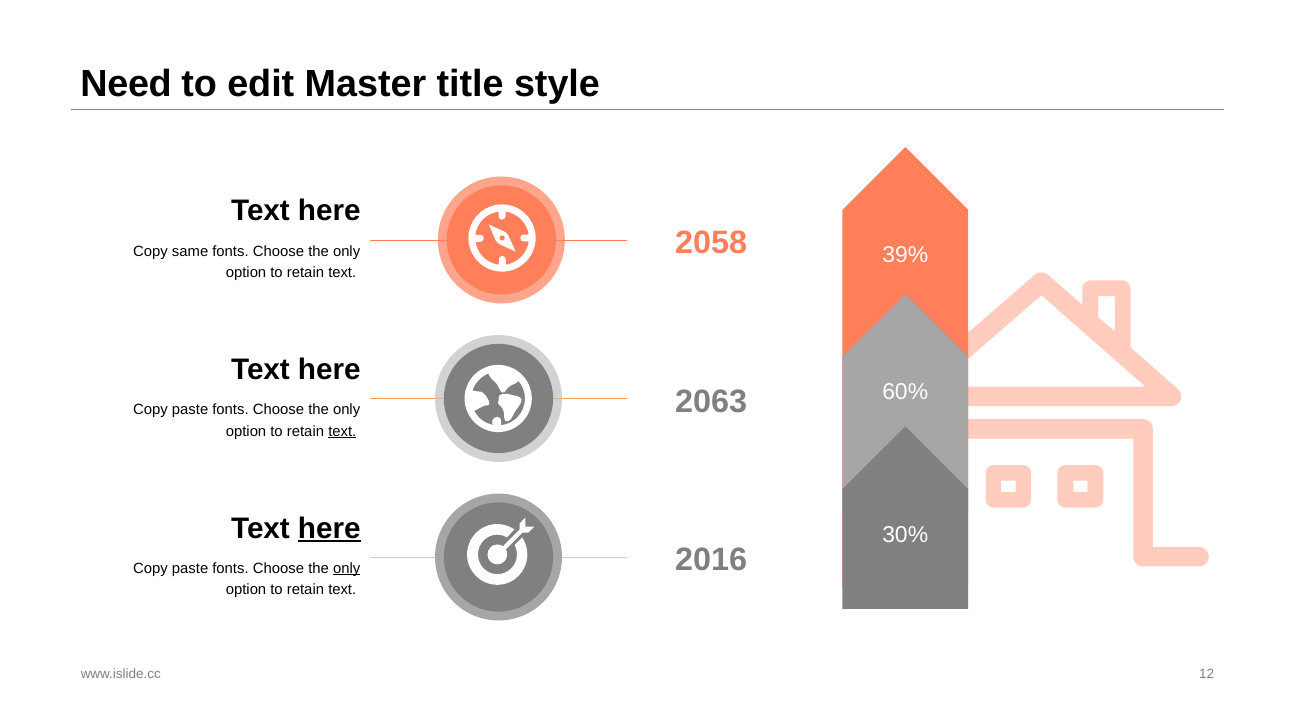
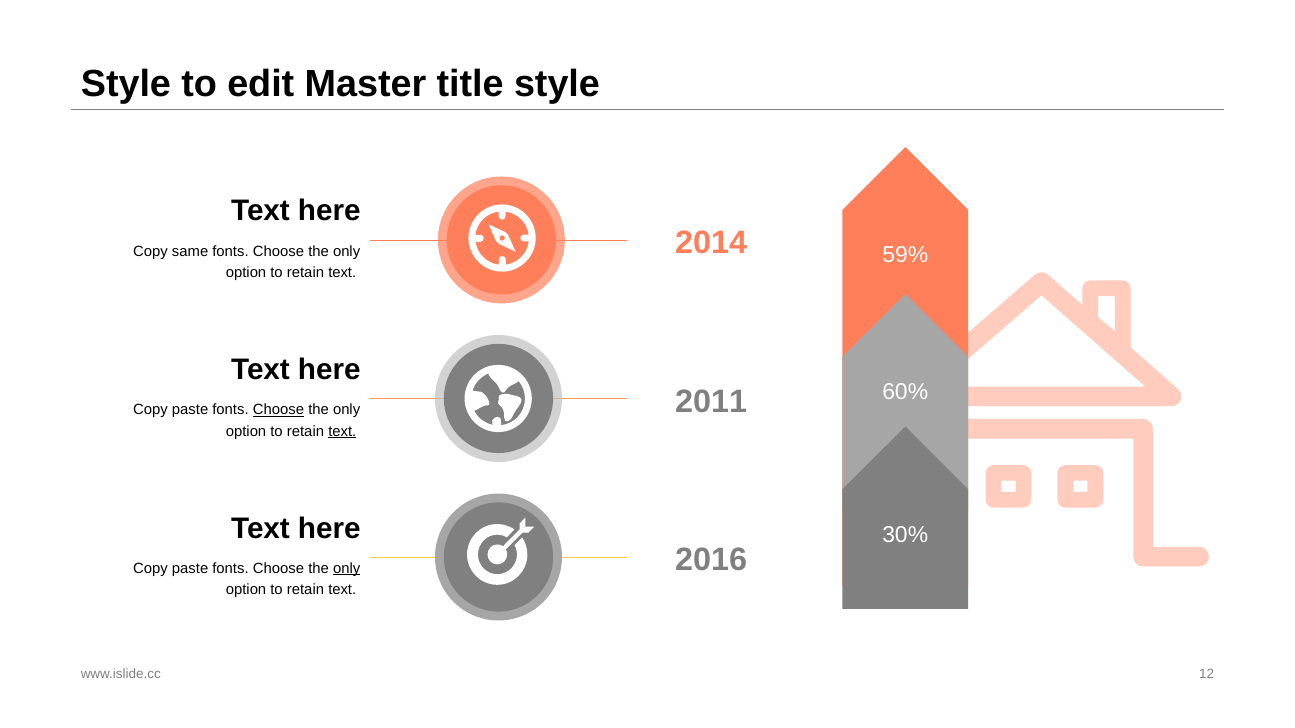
Need at (126, 84): Need -> Style
2058: 2058 -> 2014
39%: 39% -> 59%
2063: 2063 -> 2011
Choose at (278, 410) underline: none -> present
here at (329, 529) underline: present -> none
